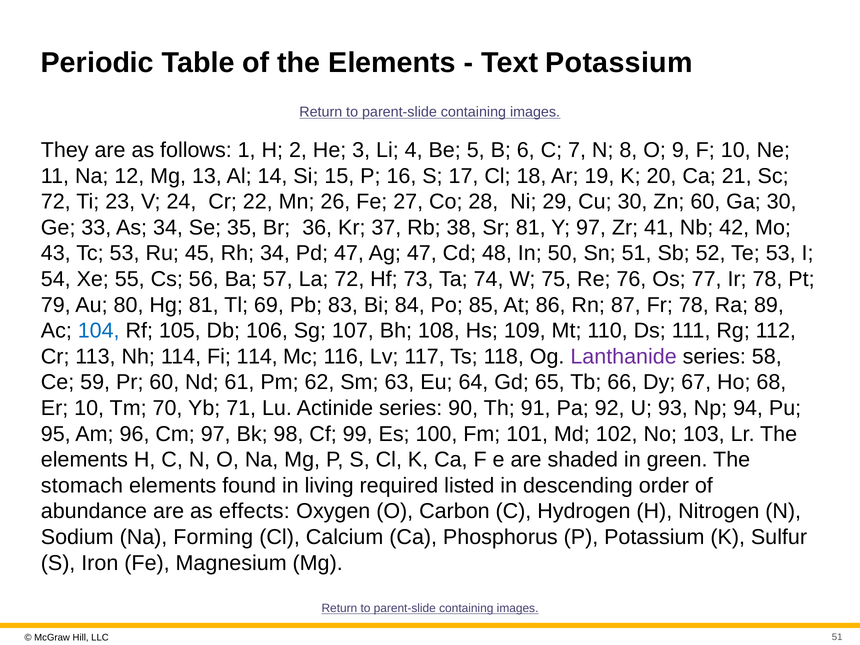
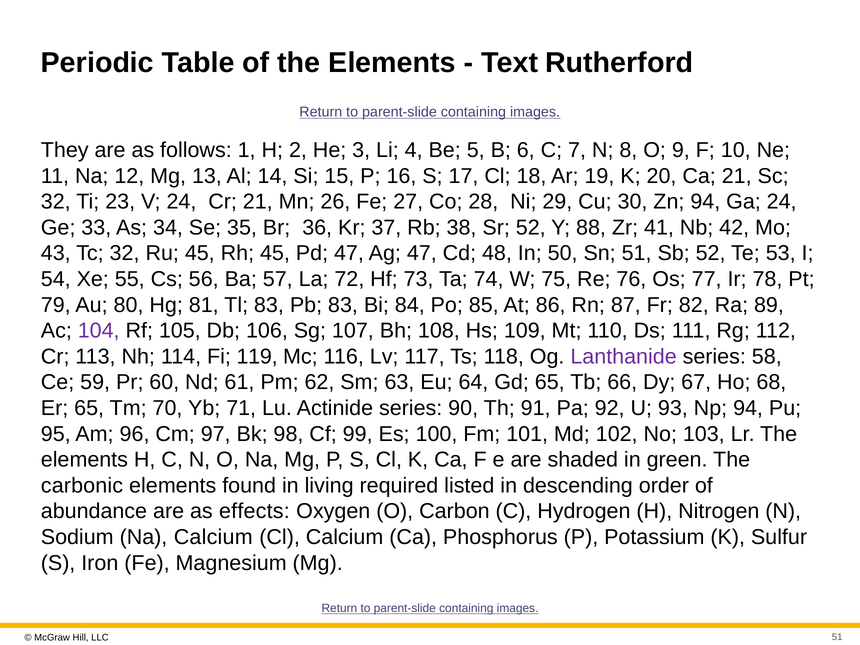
Text Potassium: Potassium -> Rutherford
72 at (56, 202): 72 -> 32
Cr 22: 22 -> 21
Zn 60: 60 -> 94
Ga 30: 30 -> 24
Sr 81: 81 -> 52
Y 97: 97 -> 88
Tc 53: 53 -> 32
Rh 34: 34 -> 45
Tl 69: 69 -> 83
Fr 78: 78 -> 82
104 colour: blue -> purple
Fi 114: 114 -> 119
Er 10: 10 -> 65
stomach: stomach -> carbonic
Na Forming: Forming -> Calcium
